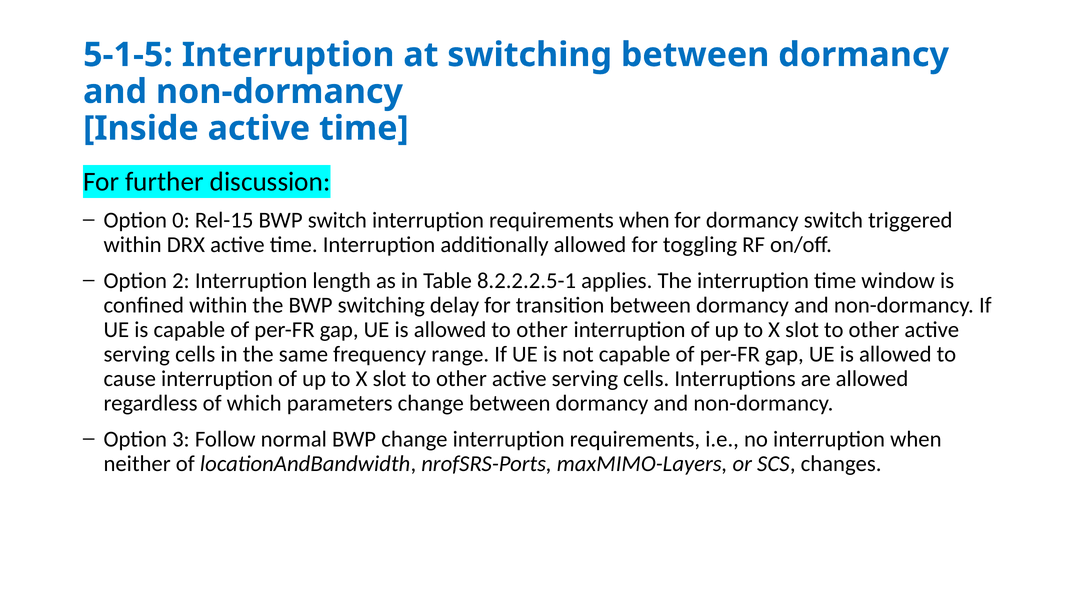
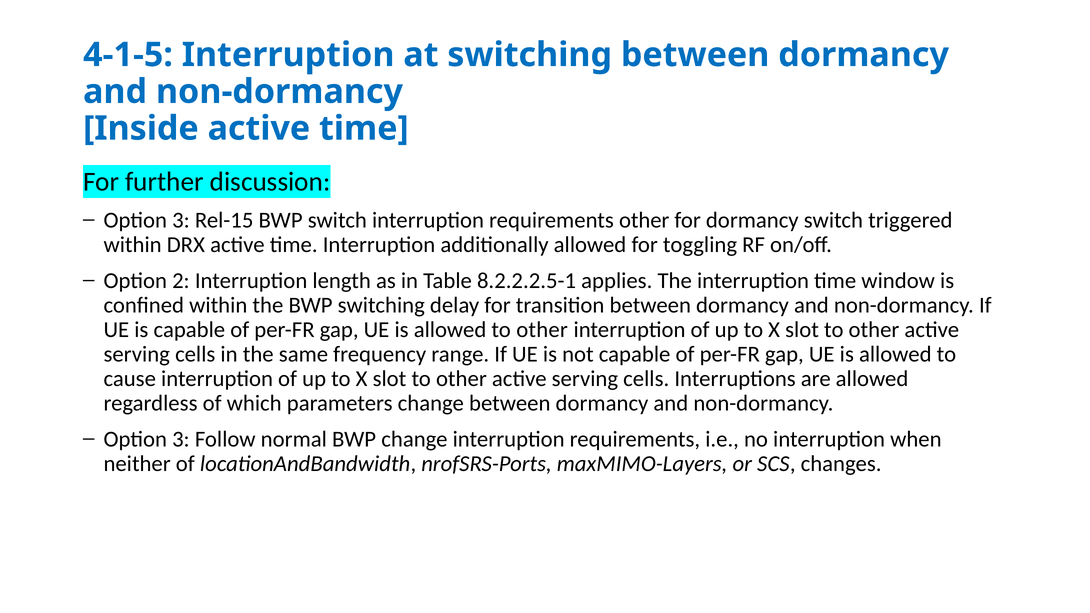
5-1-5: 5-1-5 -> 4-1-5
0 at (181, 220): 0 -> 3
requirements when: when -> other
